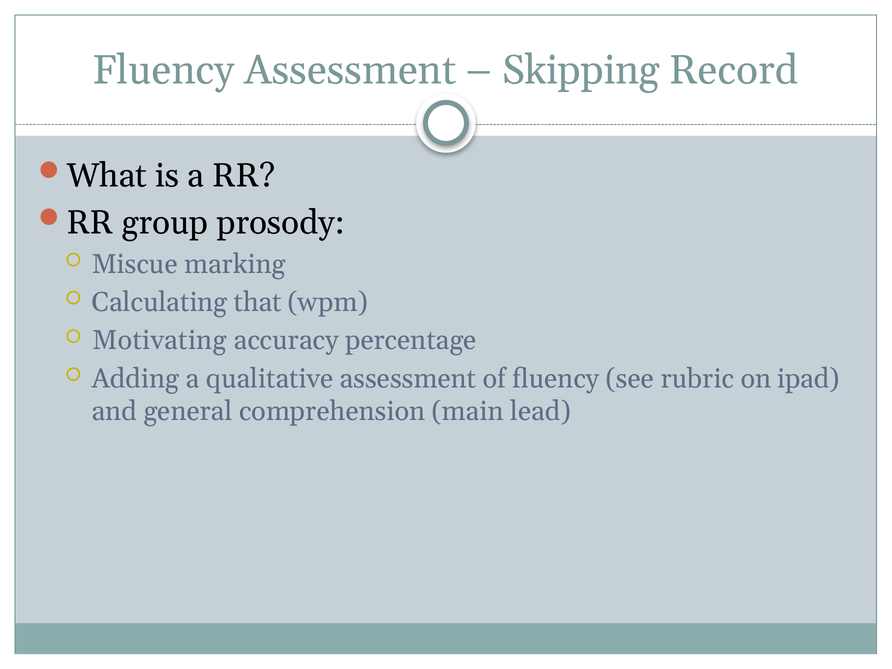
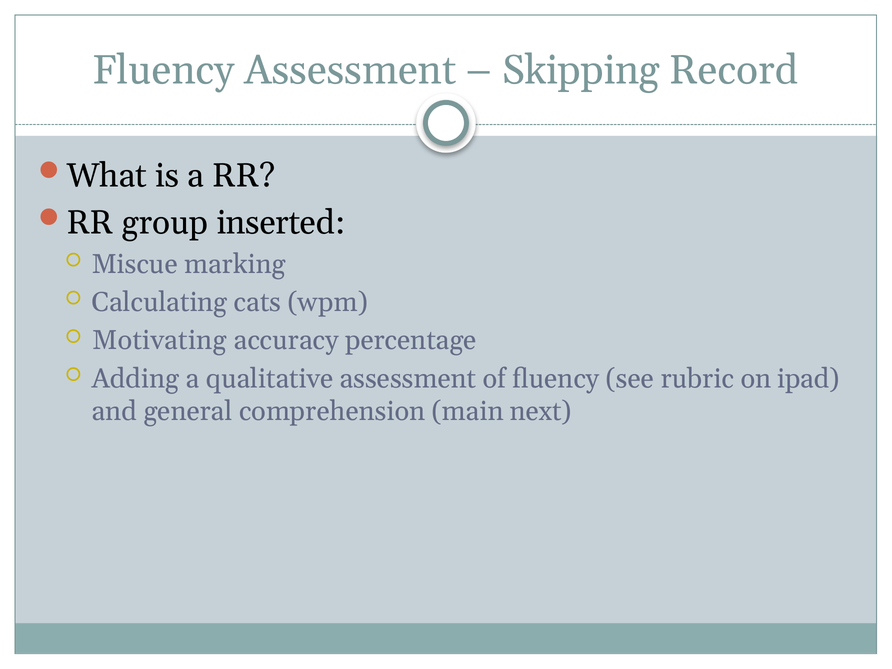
prosody: prosody -> inserted
that: that -> cats
lead: lead -> next
